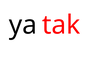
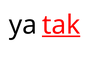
tak underline: none -> present
